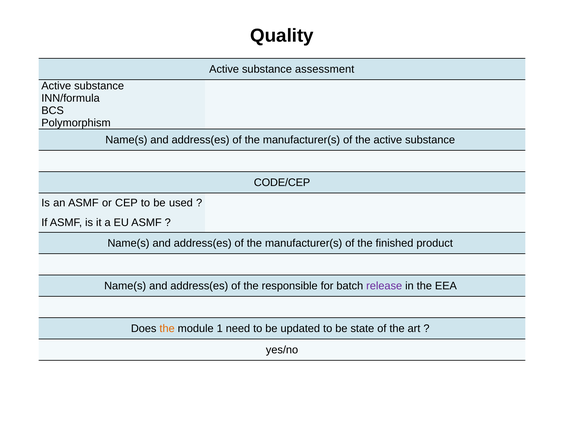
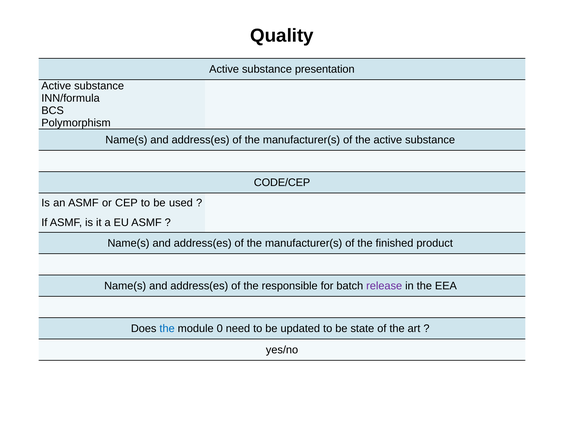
assessment: assessment -> presentation
the at (167, 328) colour: orange -> blue
1: 1 -> 0
